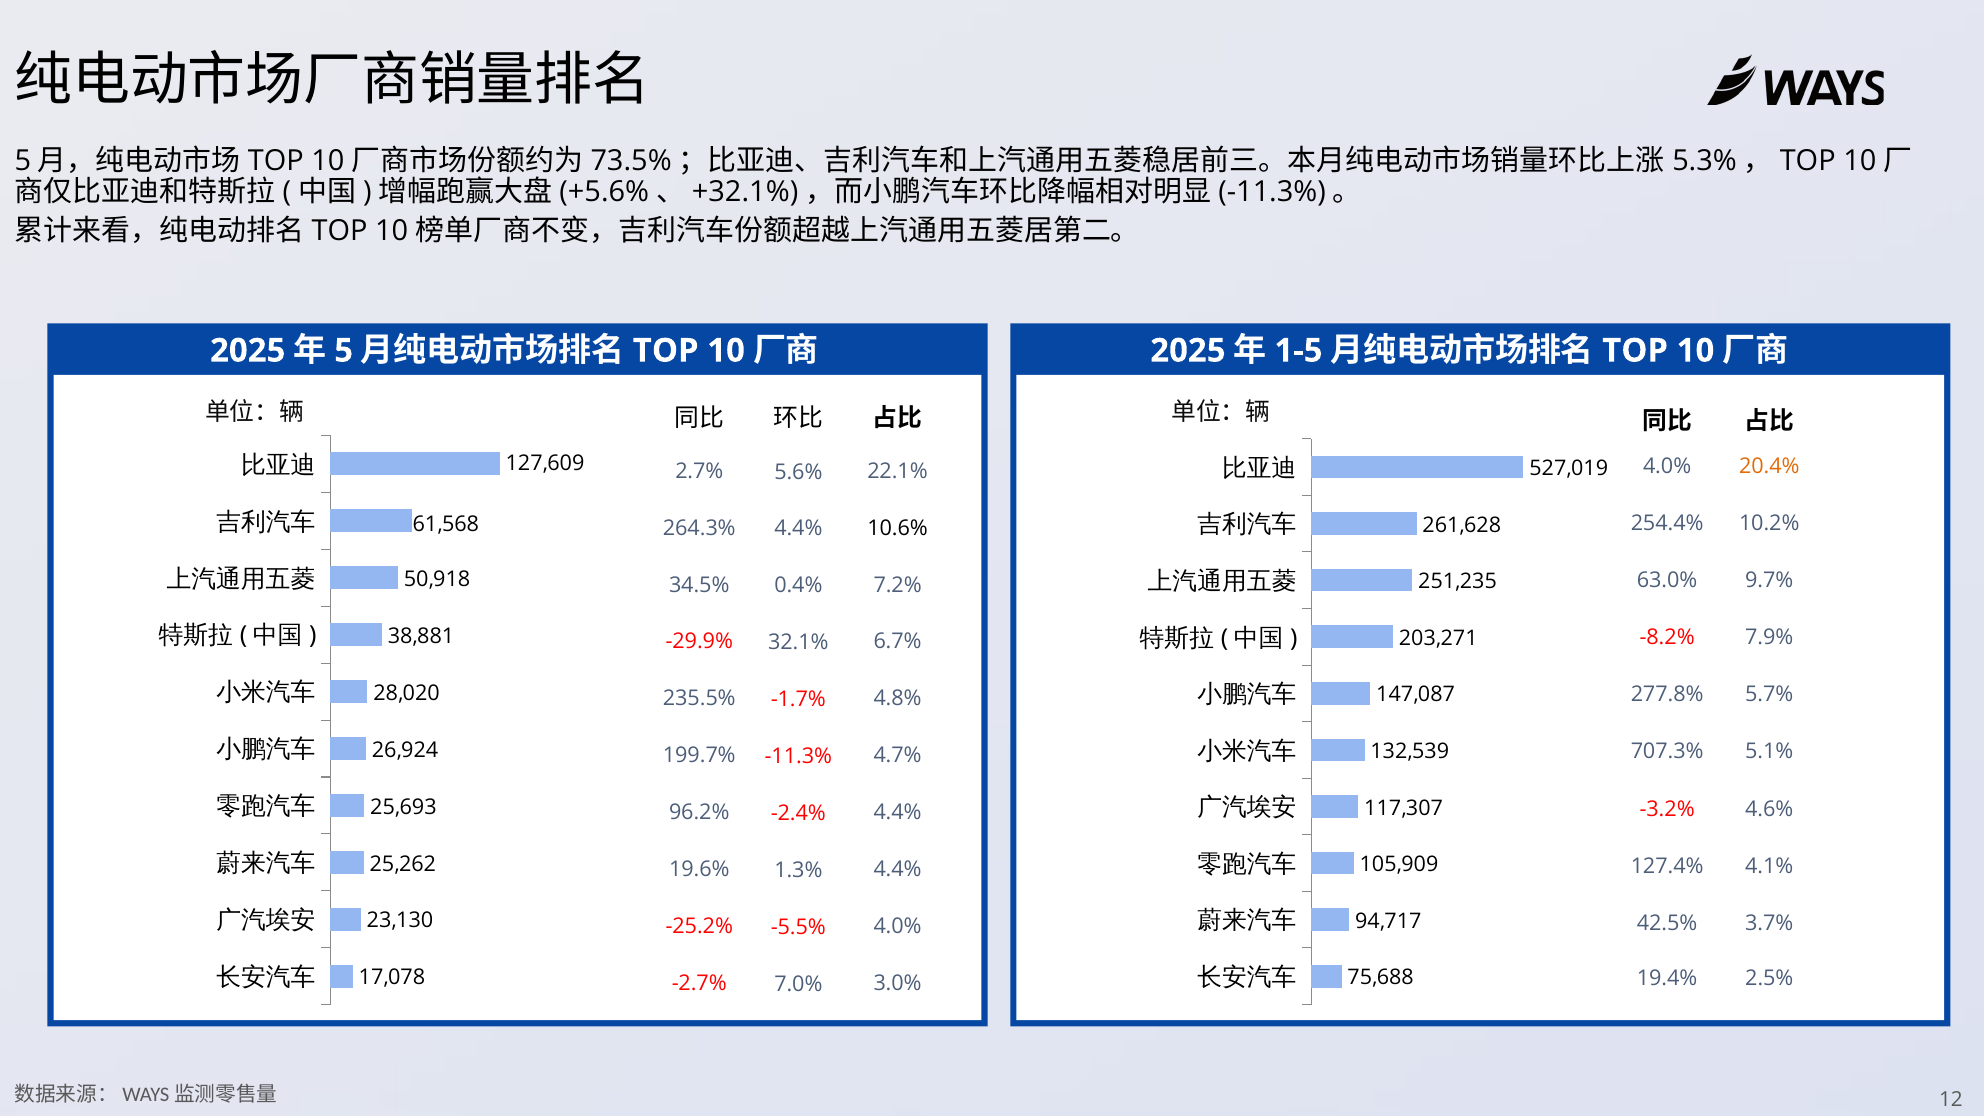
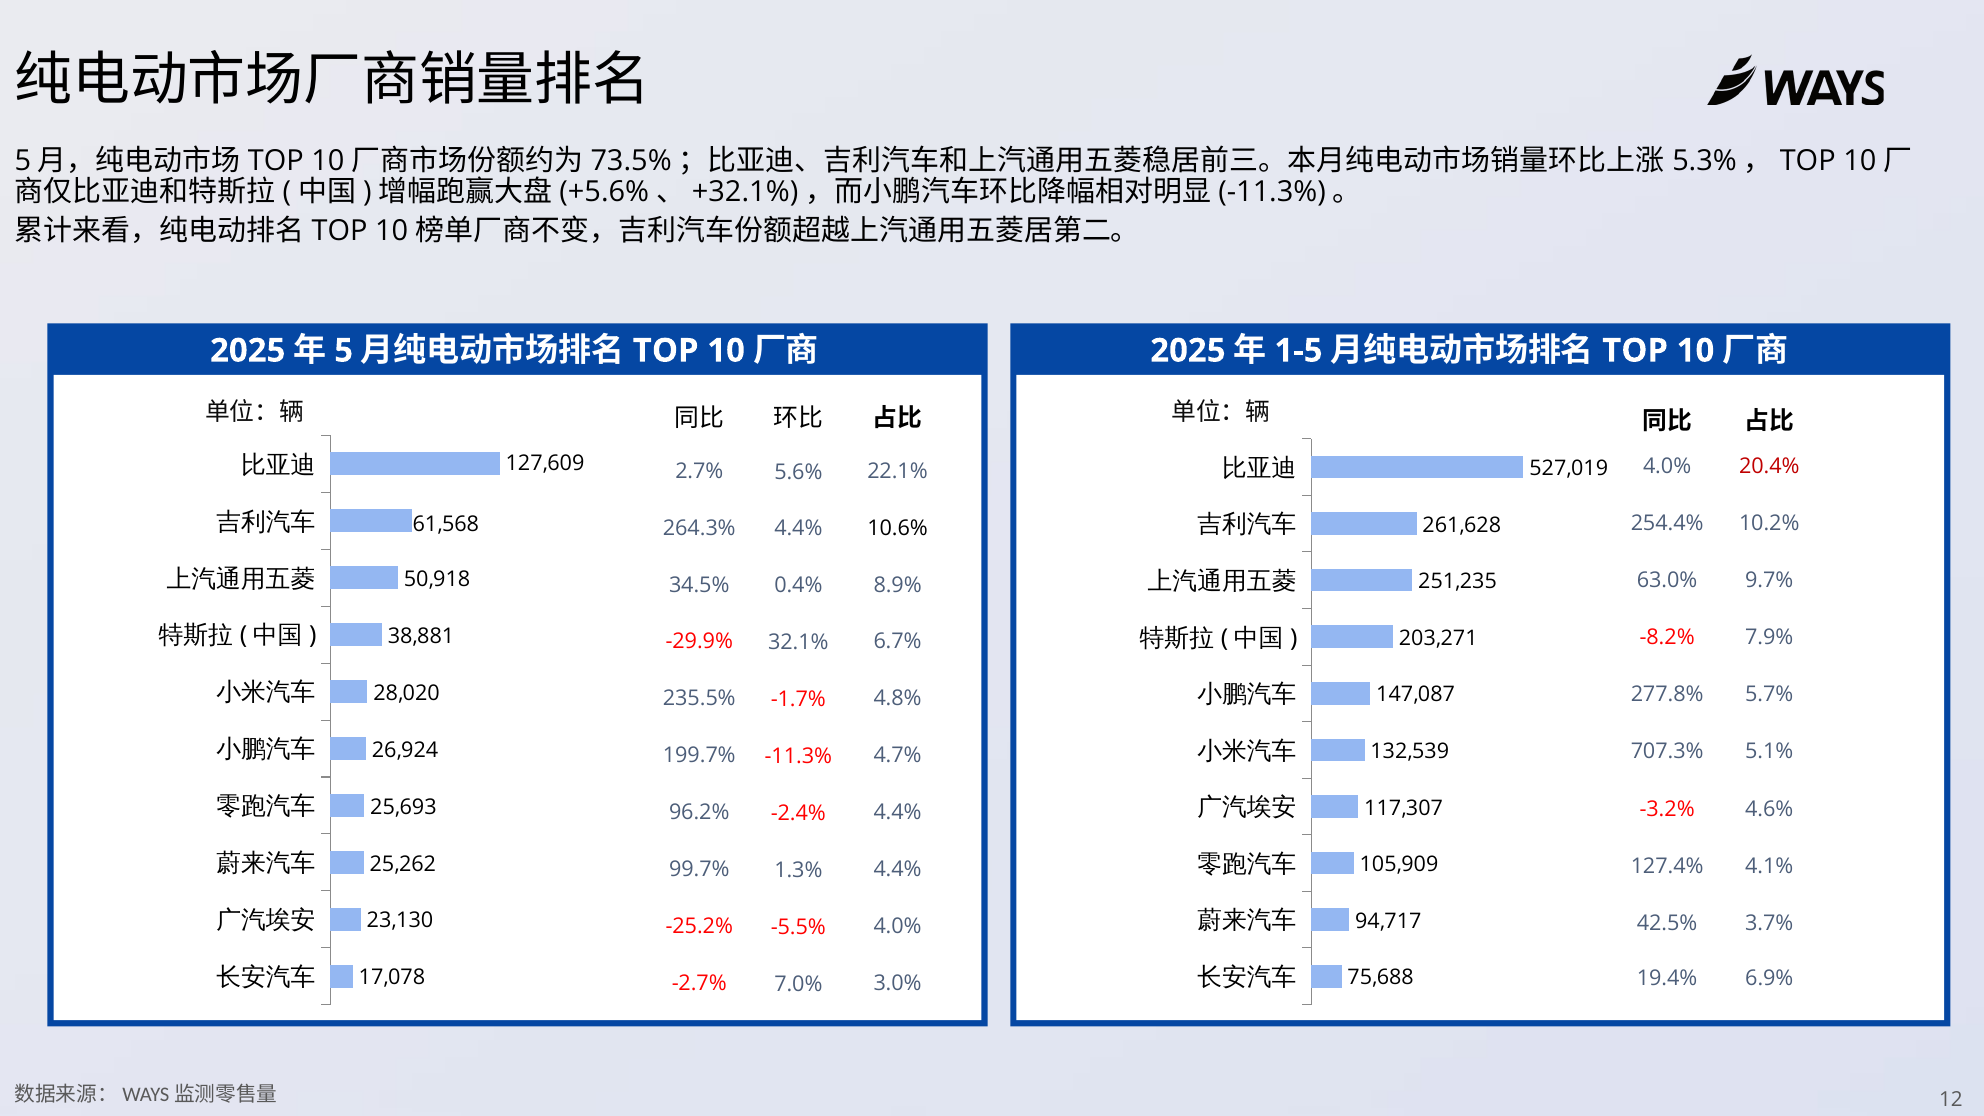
20.4% colour: orange -> red
7.2%: 7.2% -> 8.9%
19.6%: 19.6% -> 99.7%
2.5%: 2.5% -> 6.9%
